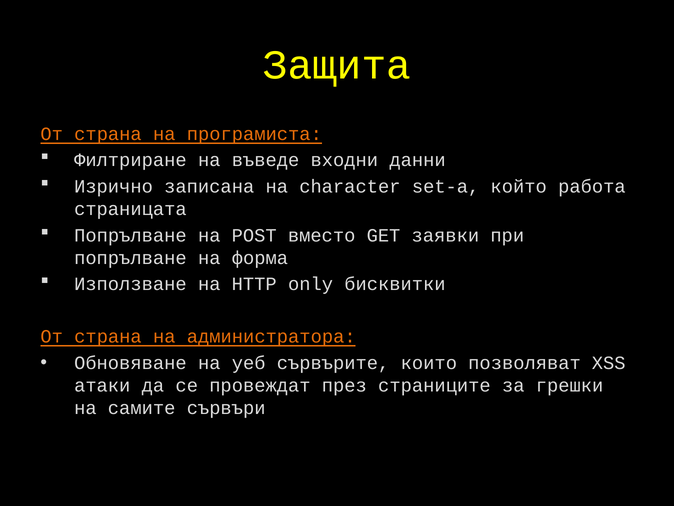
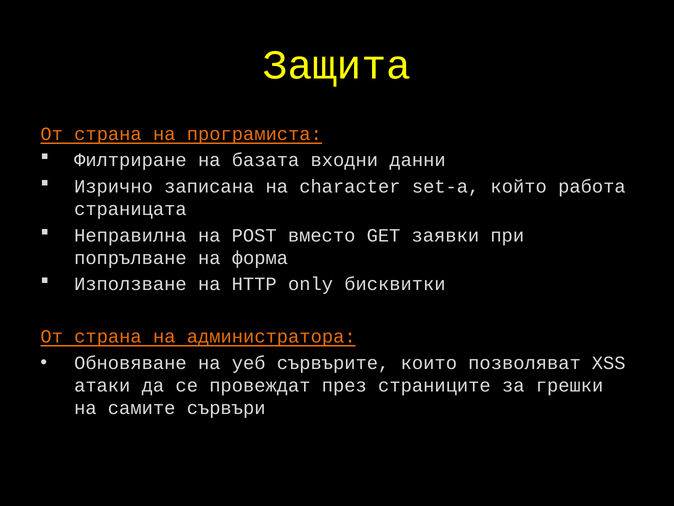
въведе: въведе -> базата
Попрълване at (130, 235): Попрълване -> Неправилна
